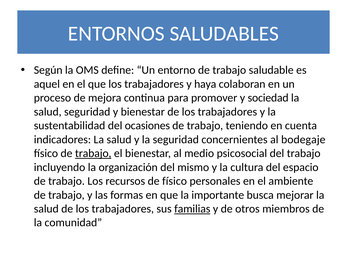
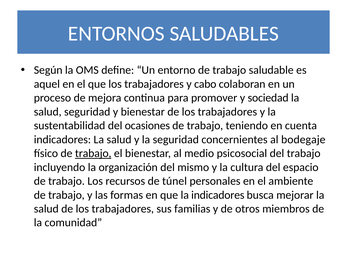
haya: haya -> cabo
de físico: físico -> túnel
la importante: importante -> indicadores
familias underline: present -> none
